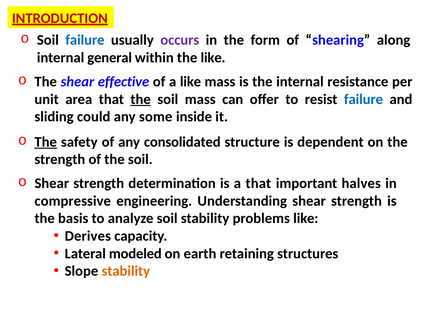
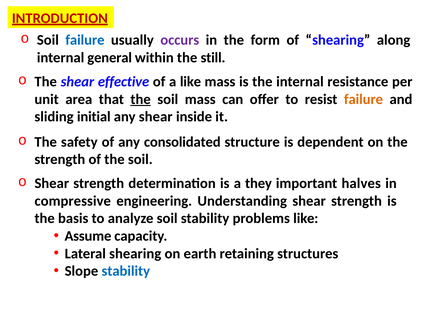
the like: like -> still
failure at (363, 99) colour: blue -> orange
could: could -> initial
any some: some -> shear
The at (46, 142) underline: present -> none
a that: that -> they
Derives: Derives -> Assume
Lateral modeled: modeled -> shearing
stability at (126, 271) colour: orange -> blue
